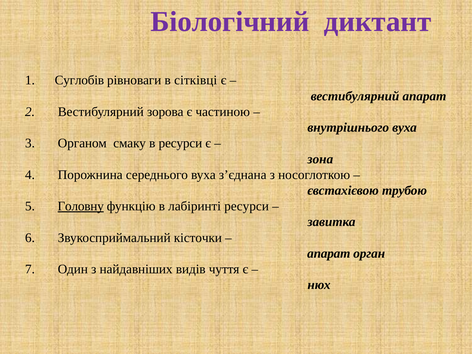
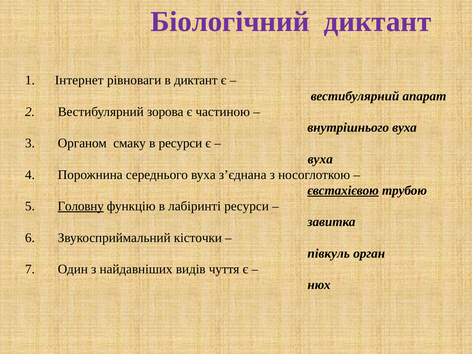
Суглобів: Суглобів -> Інтернет
в сітківці: сітківці -> диктант
зона at (320, 159): зона -> вуха
євстахієвою underline: none -> present
апарат at (329, 253): апарат -> півкуль
